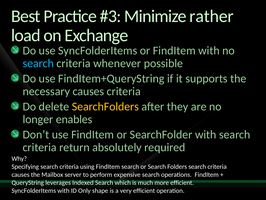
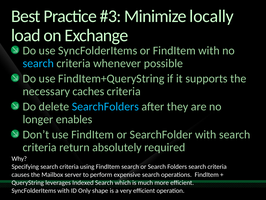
rather: rather -> locally
necessary causes: causes -> caches
SearchFolders colour: yellow -> light blue
